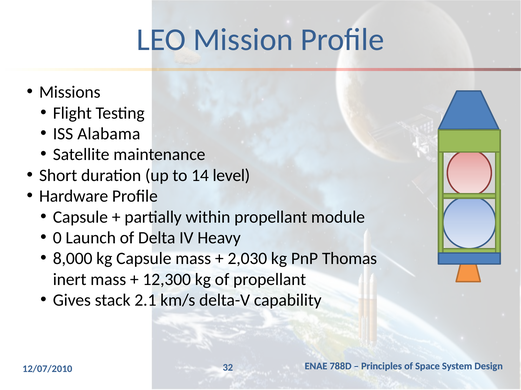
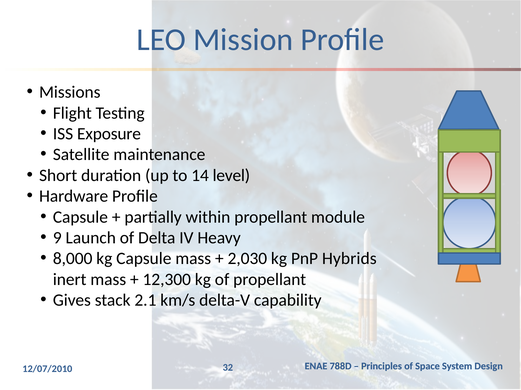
Alabama: Alabama -> Exposure
0: 0 -> 9
Thomas: Thomas -> Hybrids
